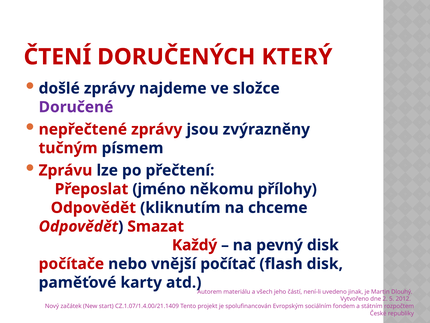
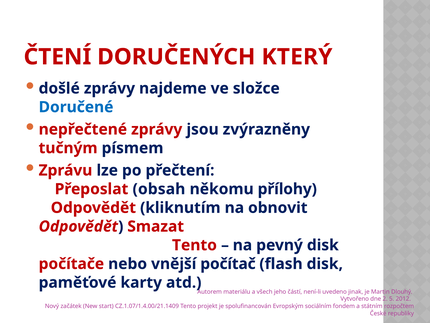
Doručené colour: purple -> blue
jméno: jméno -> obsah
chceme: chceme -> obnovit
Každý at (195, 245): Každý -> Tento
